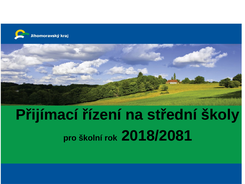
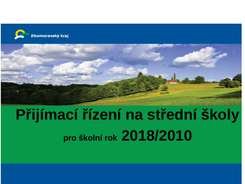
2018/2081: 2018/2081 -> 2018/2010
